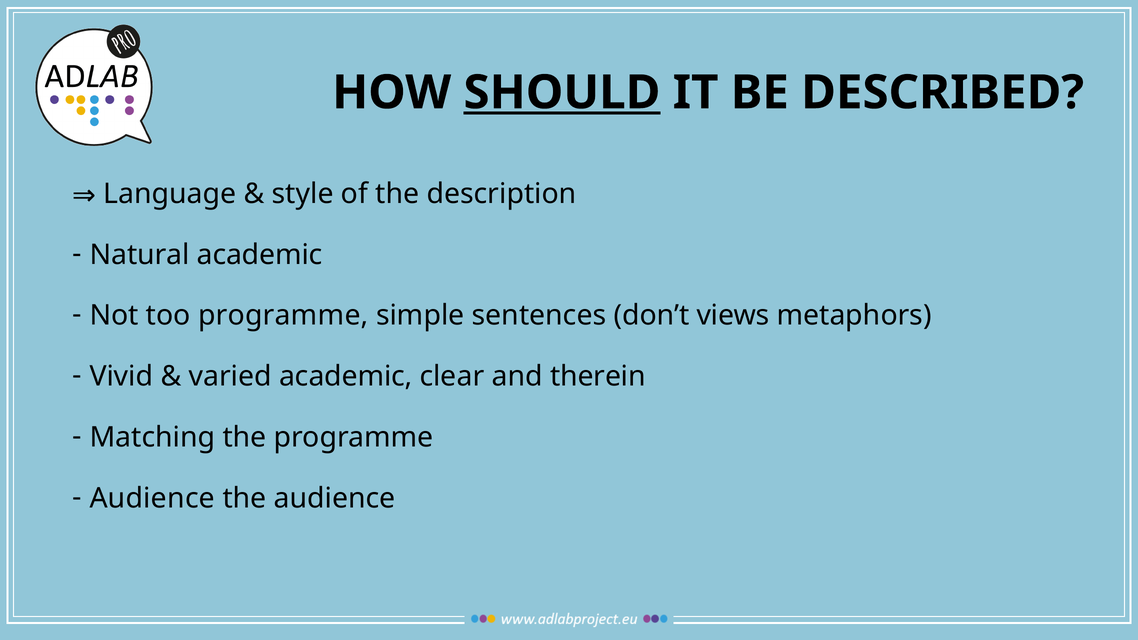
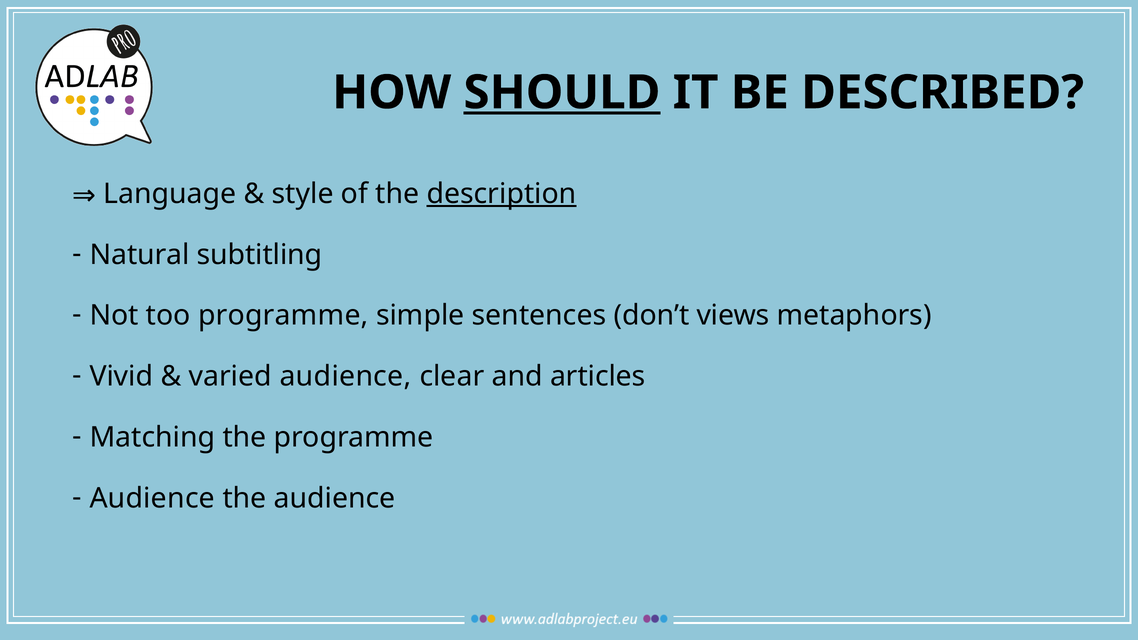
description underline: none -> present
Natural academic: academic -> subtitling
varied academic: academic -> audience
therein: therein -> articles
